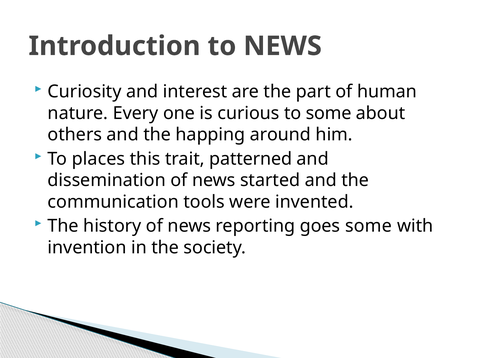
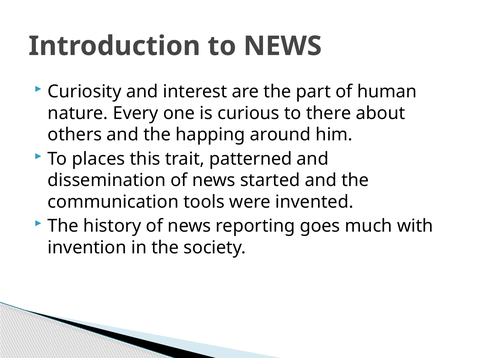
to some: some -> there
goes some: some -> much
